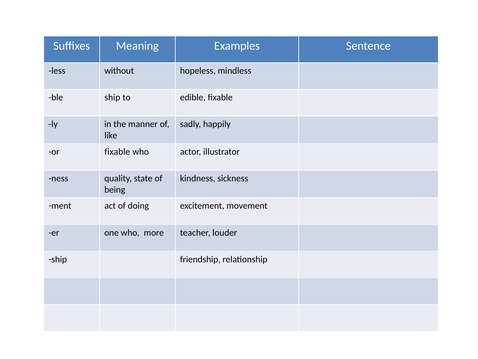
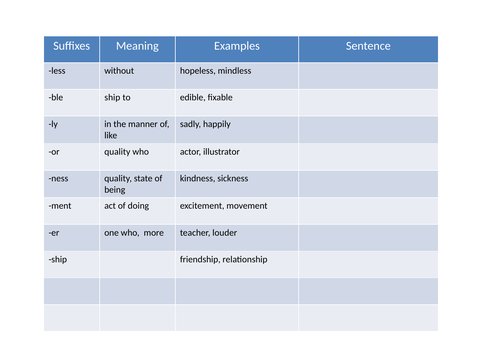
or fixable: fixable -> quality
